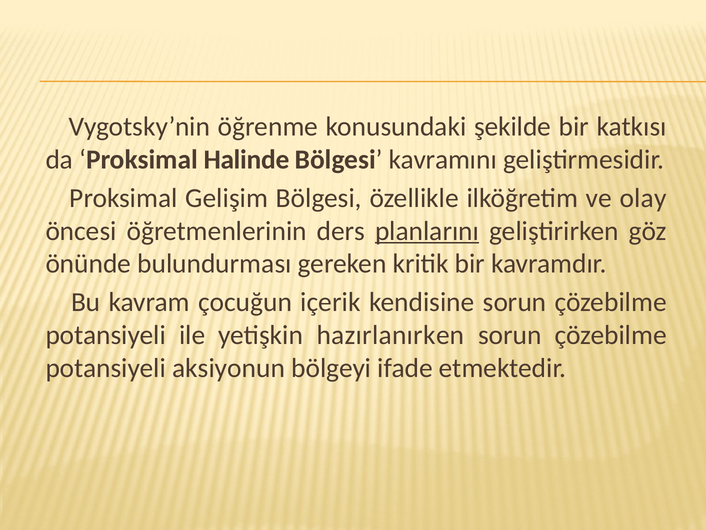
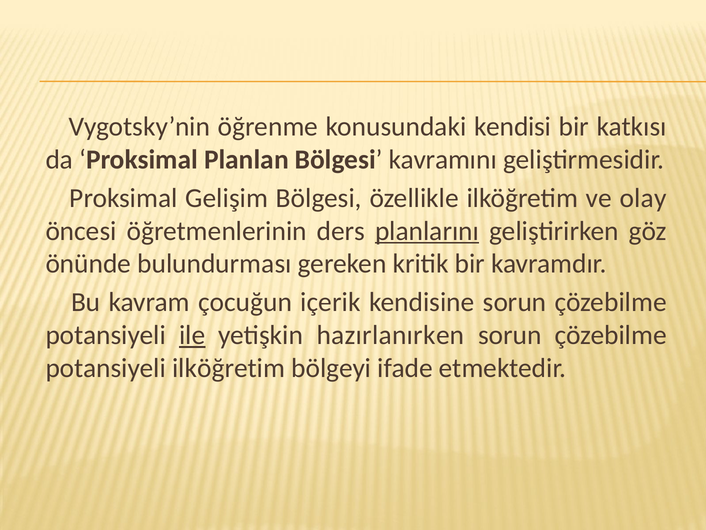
şekilde: şekilde -> kendisi
Halinde: Halinde -> Planlan
ile underline: none -> present
potansiyeli aksiyonun: aksiyonun -> ilköğretim
